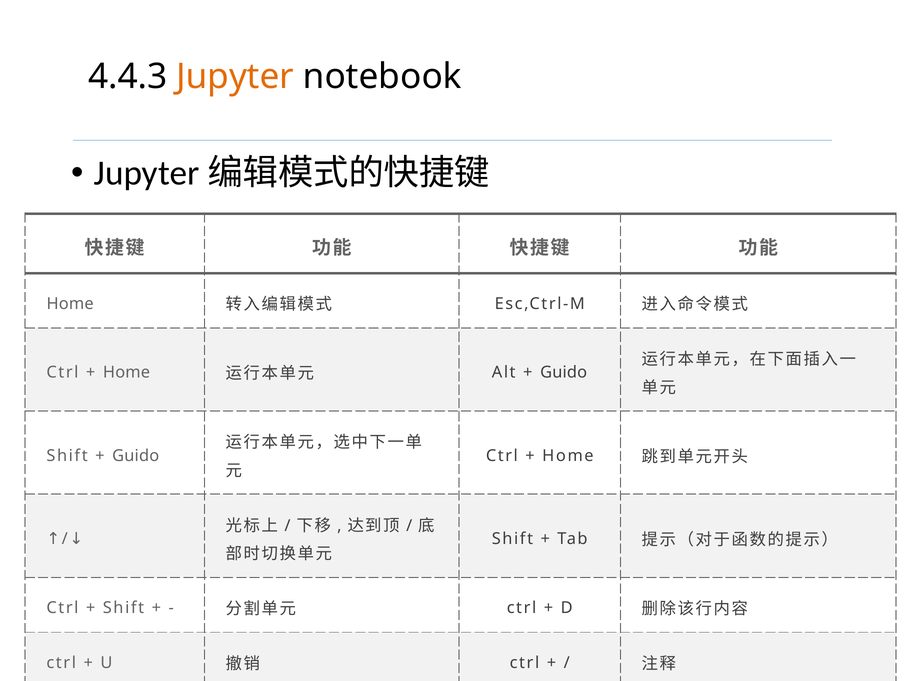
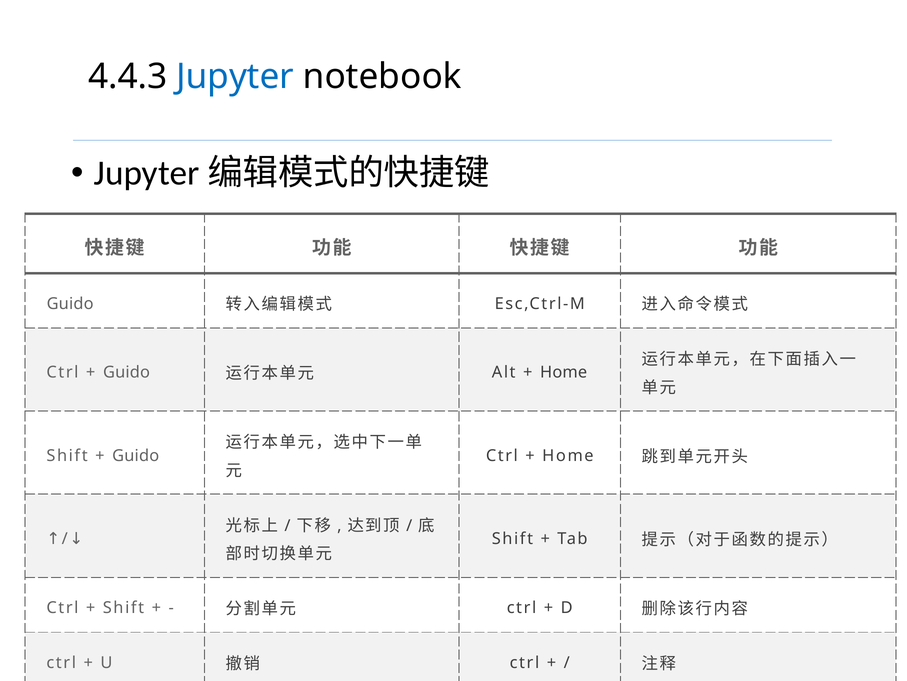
Jupyter colour: orange -> blue
Home at (70, 303): Home -> Guido
Home at (127, 372): Home -> Guido
Guido at (564, 372): Guido -> Home
